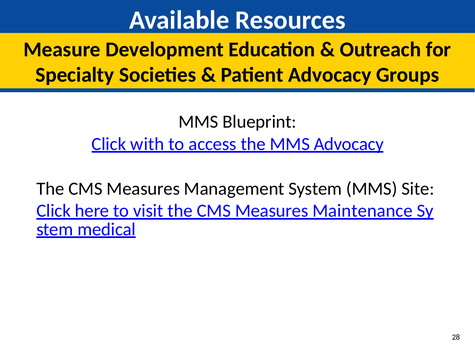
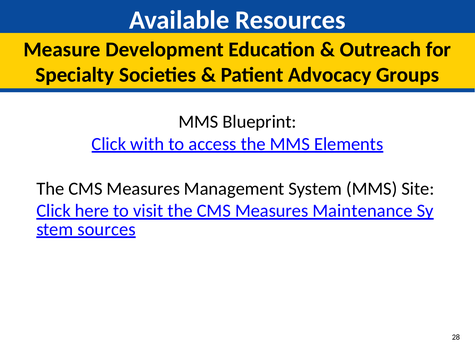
MMS Advocacy: Advocacy -> Elements
medical: medical -> sources
